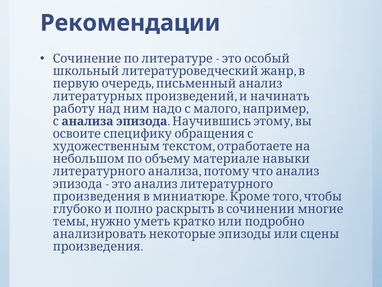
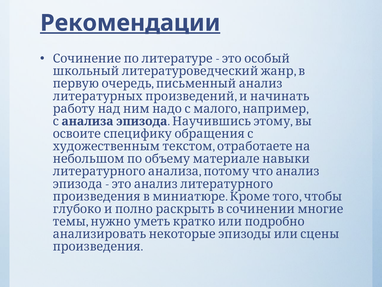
Рекомендации underline: none -> present
